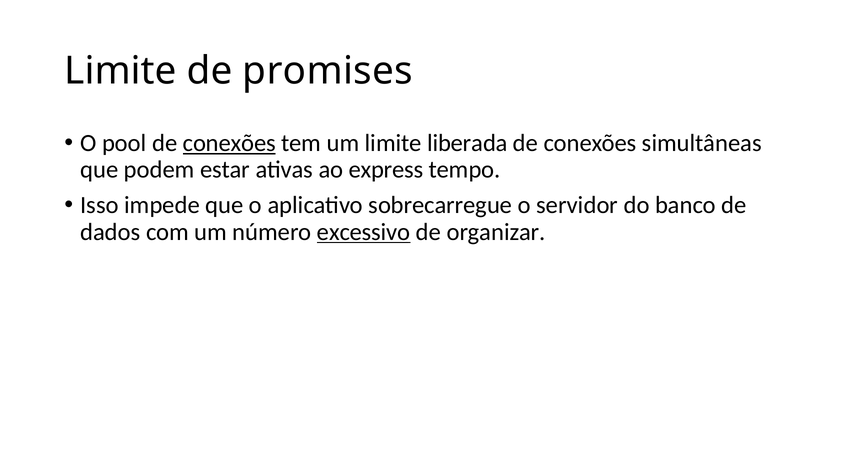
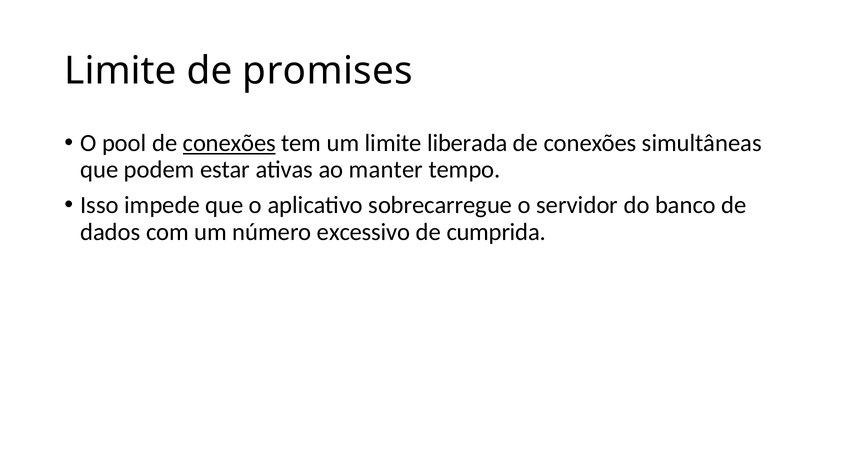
express: express -> manter
excessivo underline: present -> none
organizar: organizar -> cumprida
